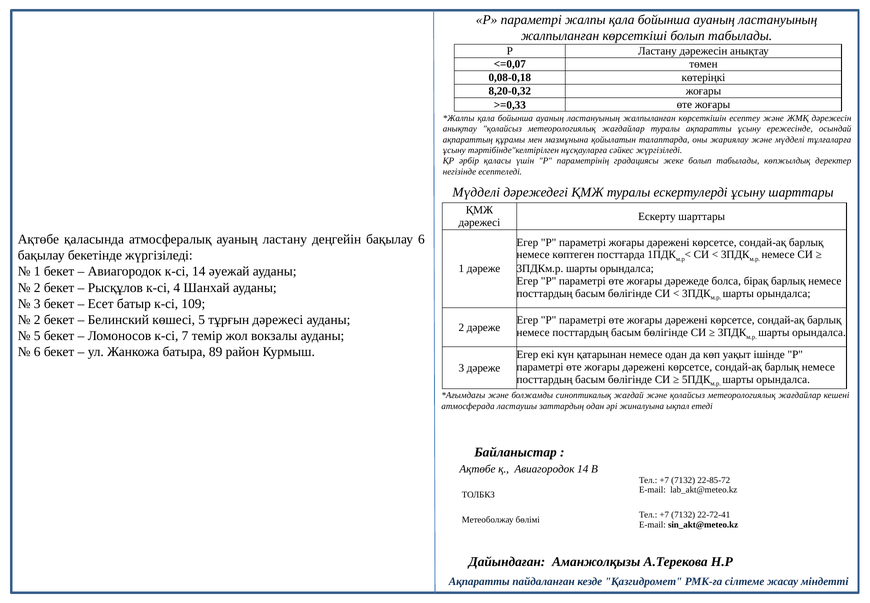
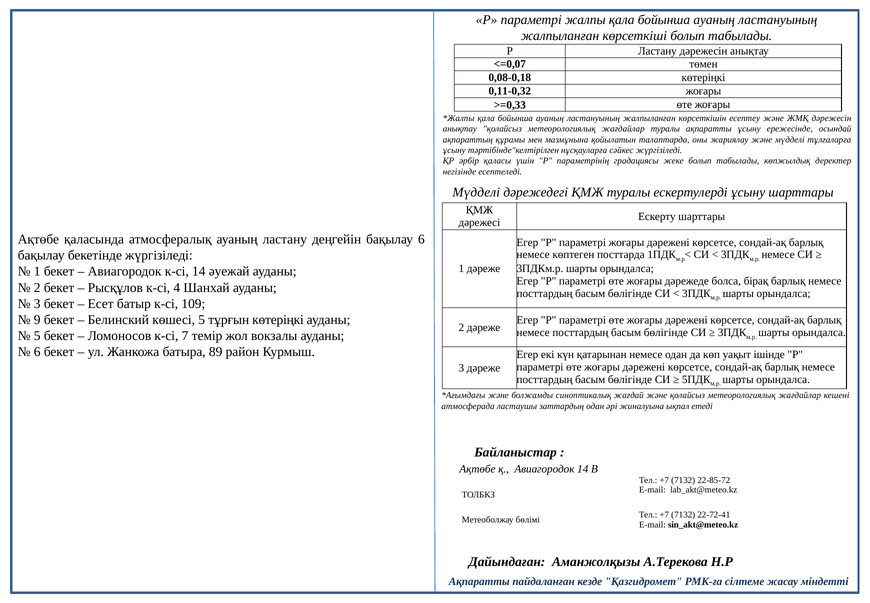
8,20-0,32: 8,20-0,32 -> 0,11-0,32
2 at (37, 319): 2 -> 9
тұрғын дәрежесі: дәрежесі -> көтеріңкі
